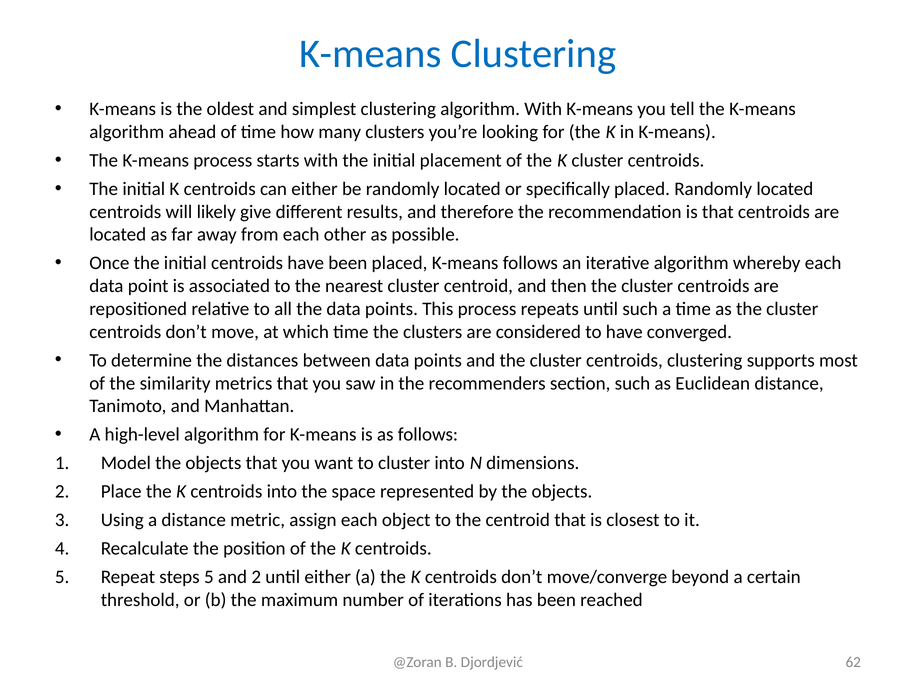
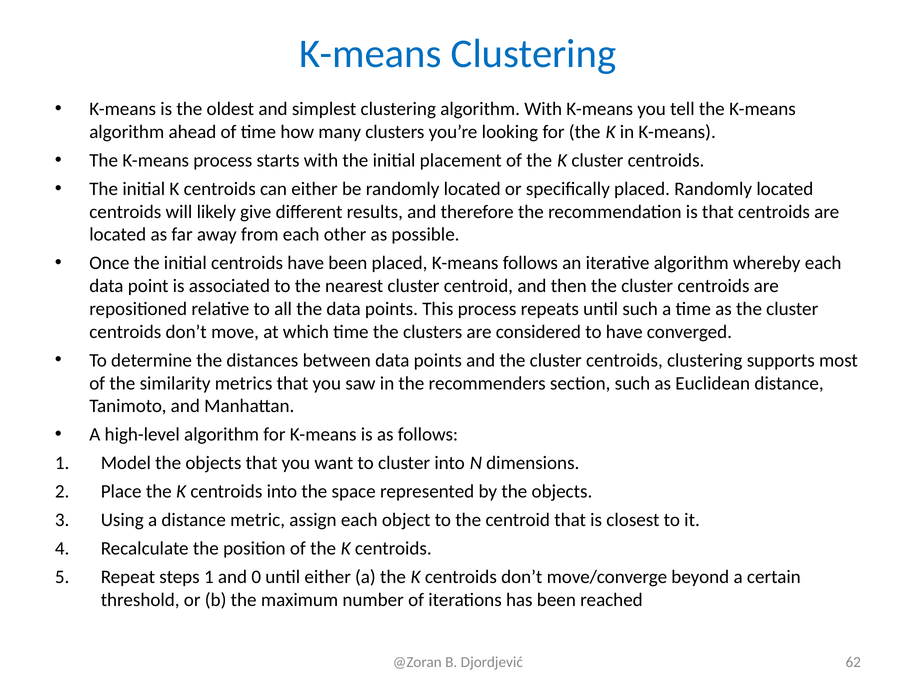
steps 5: 5 -> 1
and 2: 2 -> 0
